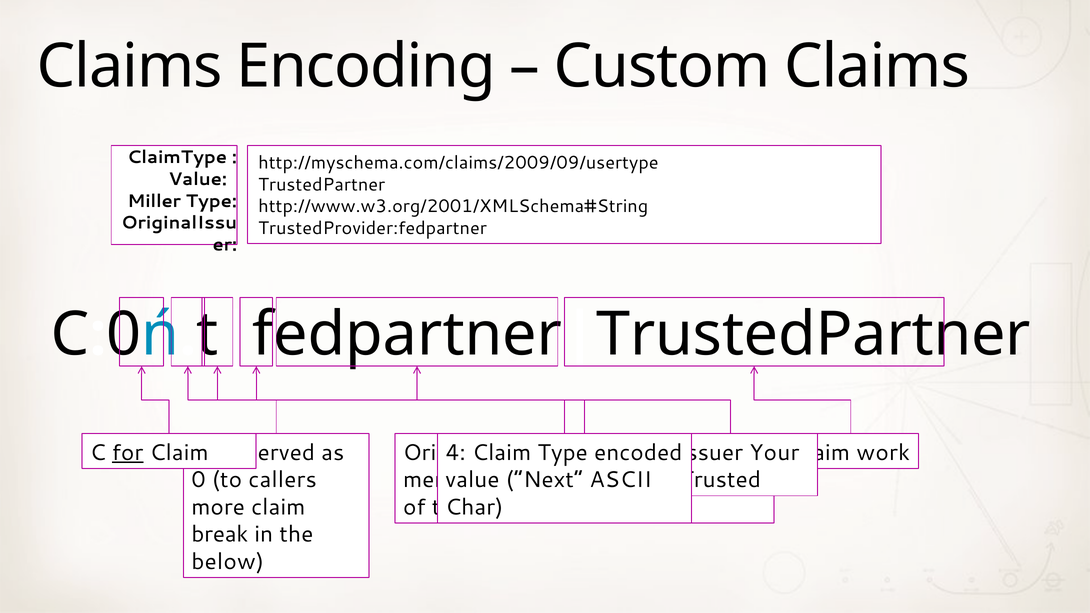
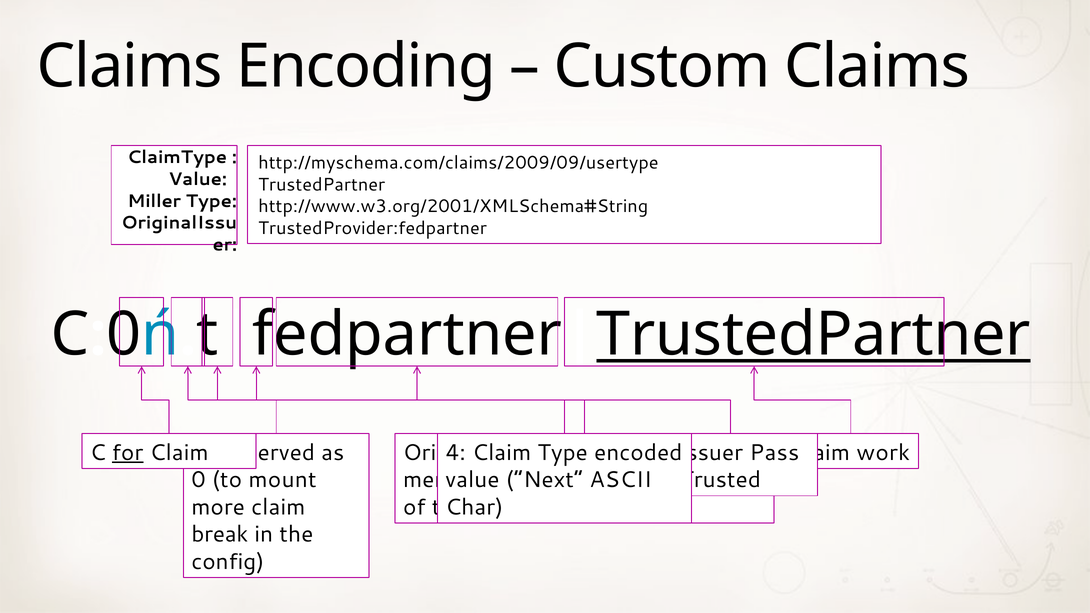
TrustedPartner at (814, 335) underline: none -> present
Your: Your -> Pass
callers: callers -> mount
below: below -> config
